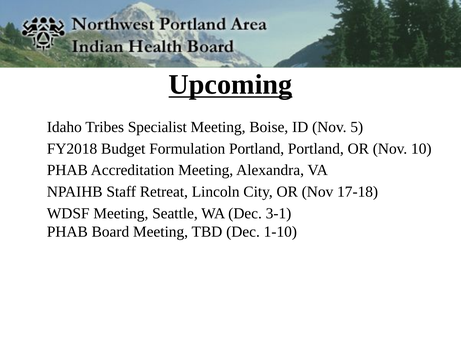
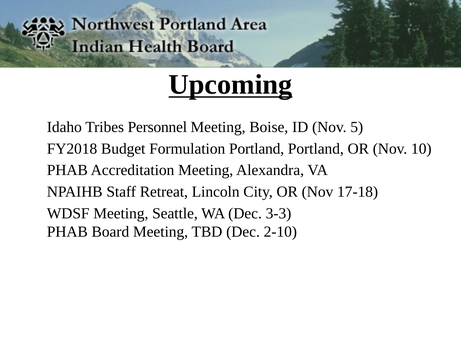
Specialist: Specialist -> Personnel
3-1: 3-1 -> 3-3
1-10: 1-10 -> 2-10
